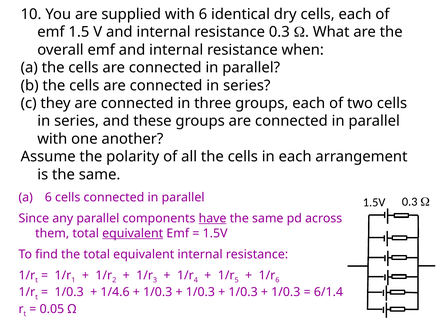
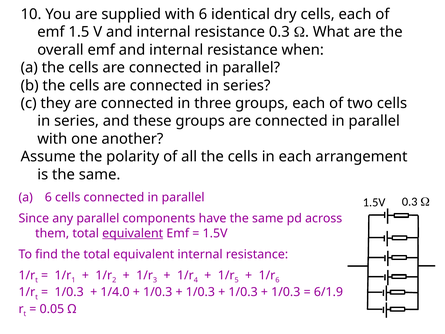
have underline: present -> none
1/4.6: 1/4.6 -> 1/4.0
6/1.4: 6/1.4 -> 6/1.9
